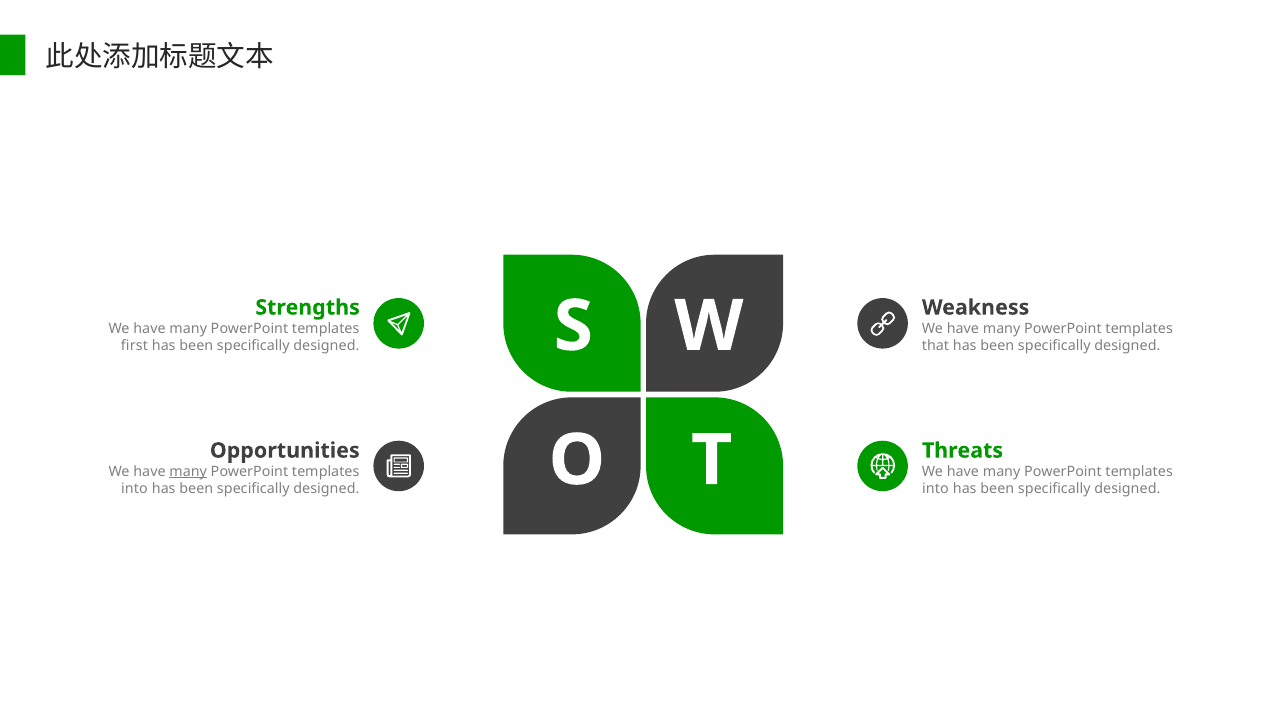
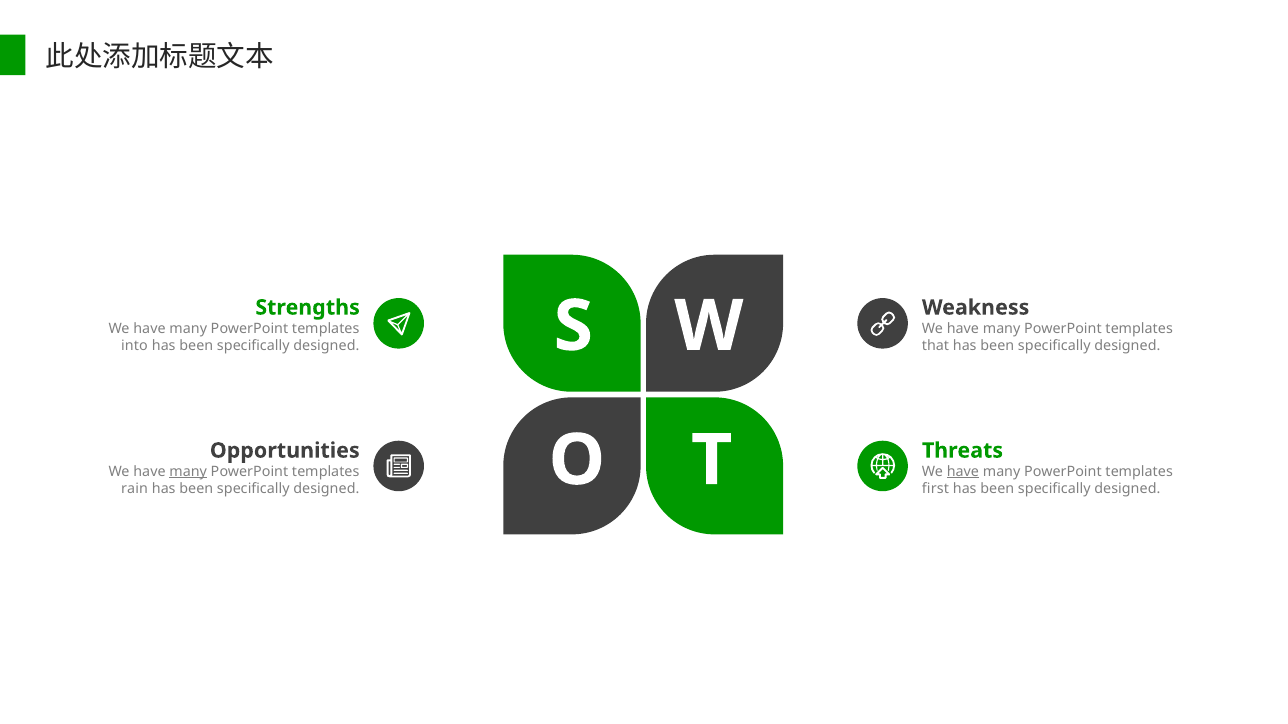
first: first -> into
have at (963, 472) underline: none -> present
into at (134, 489): into -> rain
into at (935, 489): into -> first
